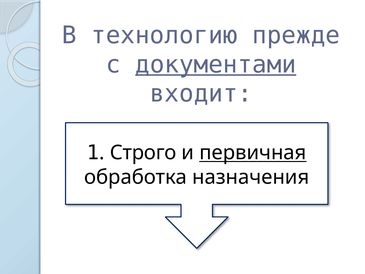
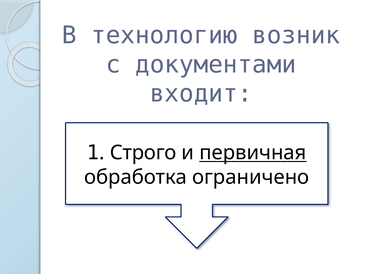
прежде: прежде -> возник
документами underline: present -> none
назначения: назначения -> ограничено
